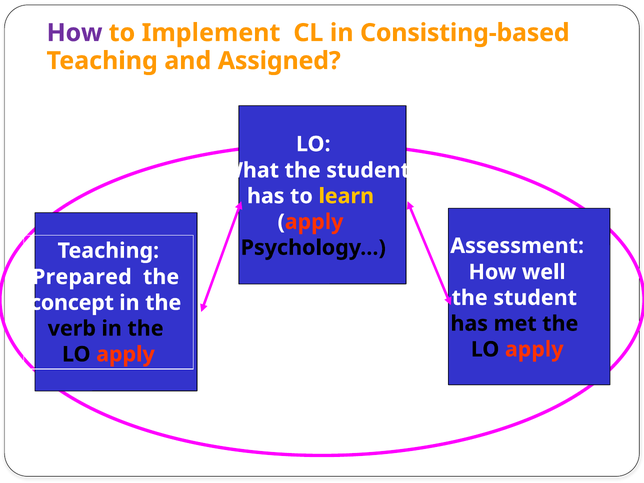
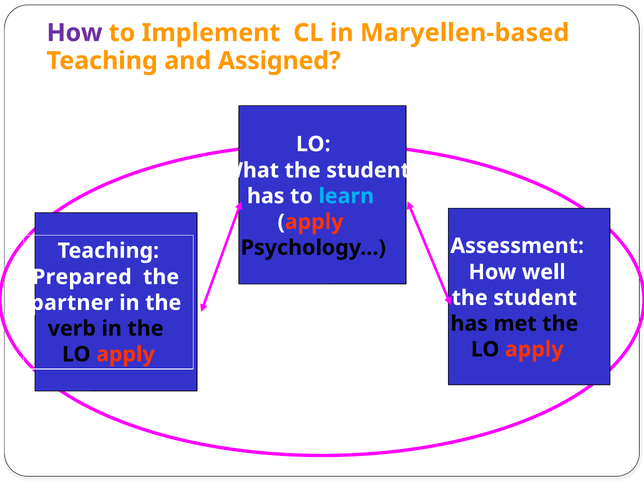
Consisting-based: Consisting-based -> Maryellen-based
learn colour: yellow -> light blue
concept: concept -> partner
